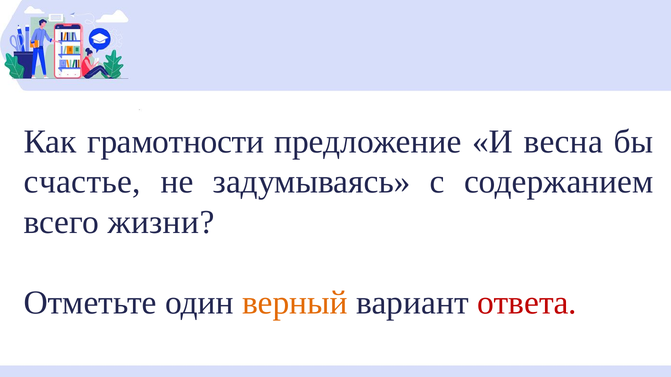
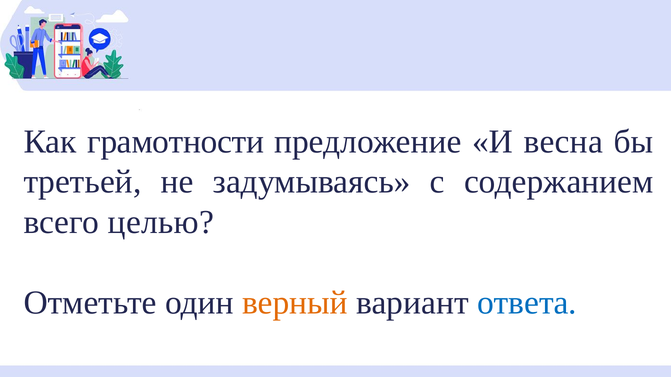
счастье: счастье -> третьей
жизни: жизни -> целью
ответа colour: red -> blue
